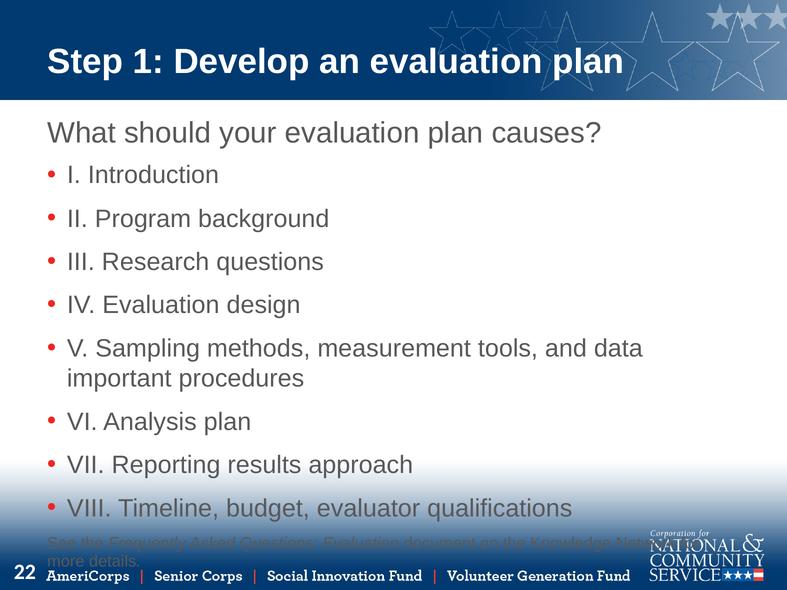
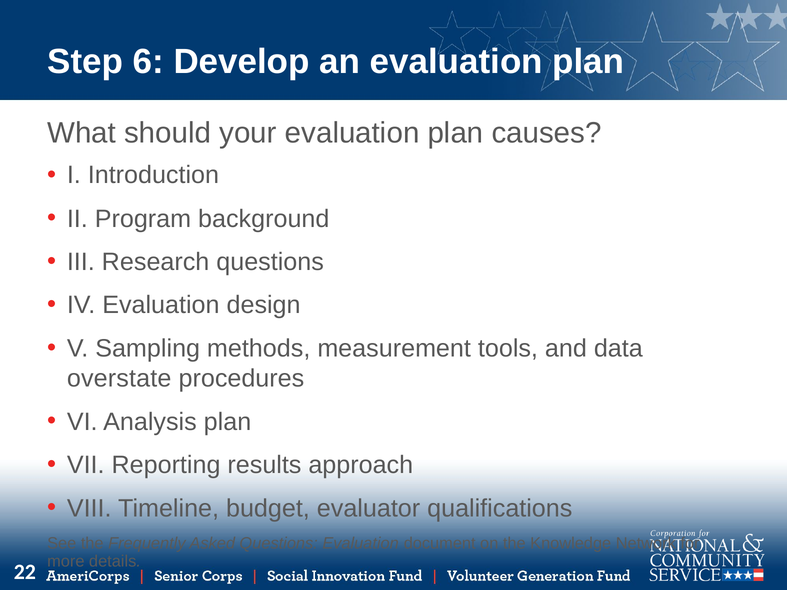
1: 1 -> 6
important: important -> overstate
